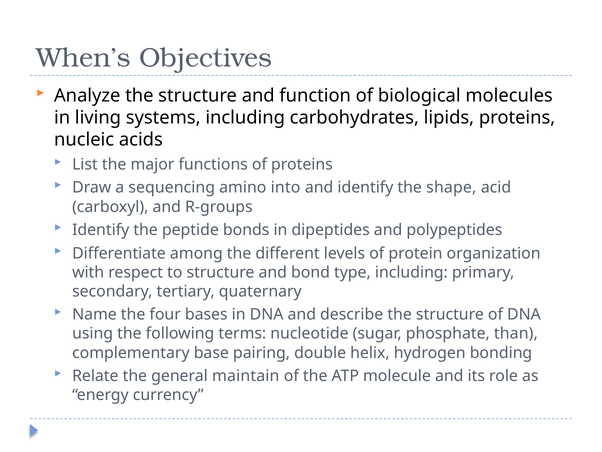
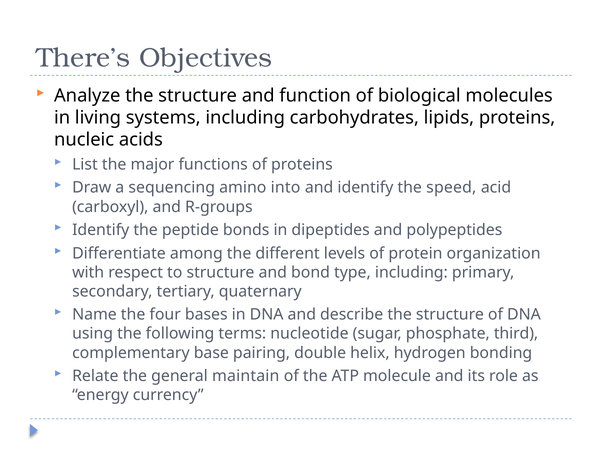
When’s: When’s -> There’s
shape: shape -> speed
than: than -> third
